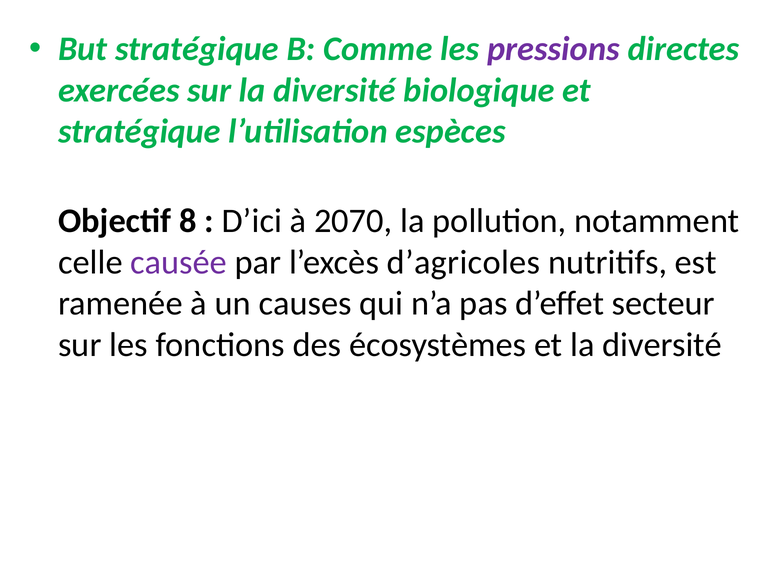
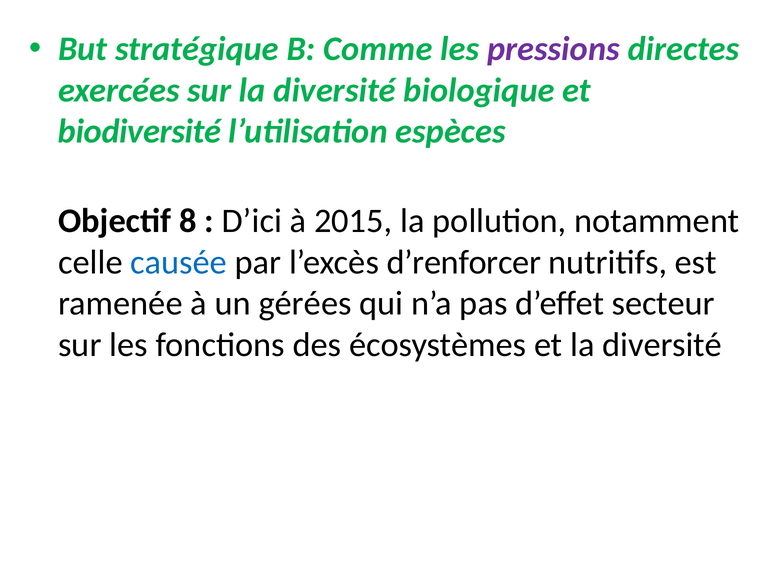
stratégique at (139, 132): stratégique -> biodiversité
2070: 2070 -> 2015
causée colour: purple -> blue
d’agricoles: d’agricoles -> d’renforcer
causes: causes -> gérées
